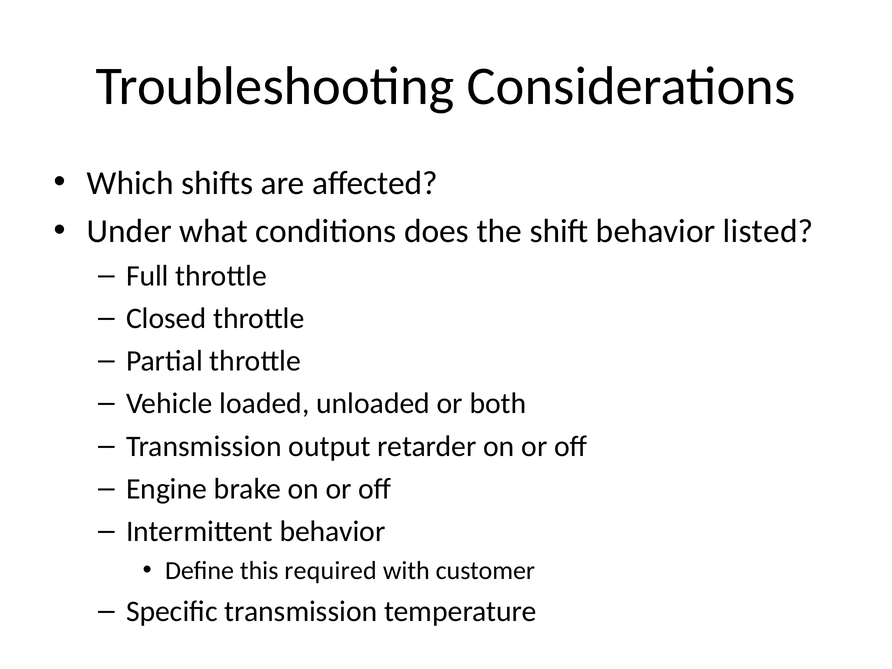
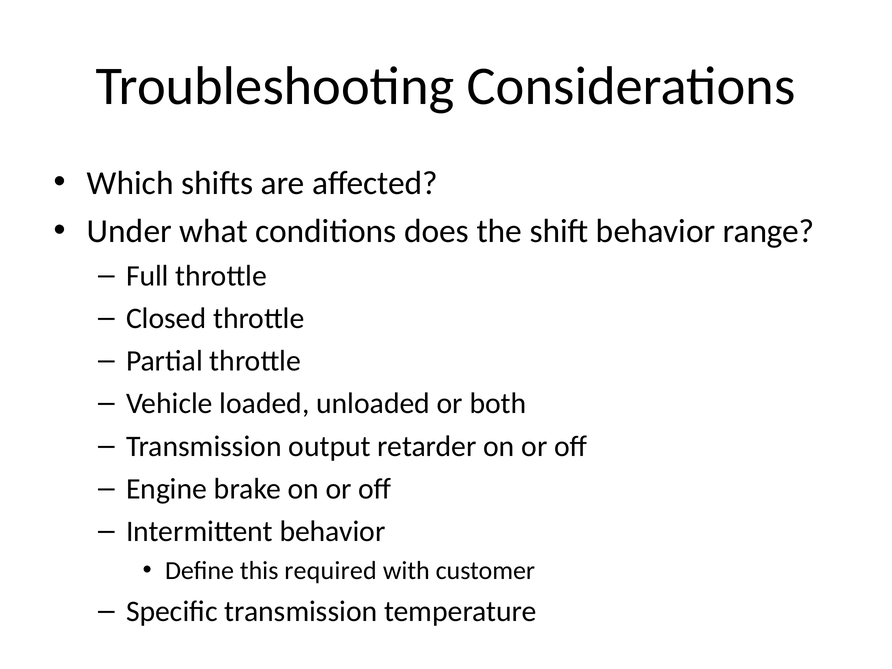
listed: listed -> range
